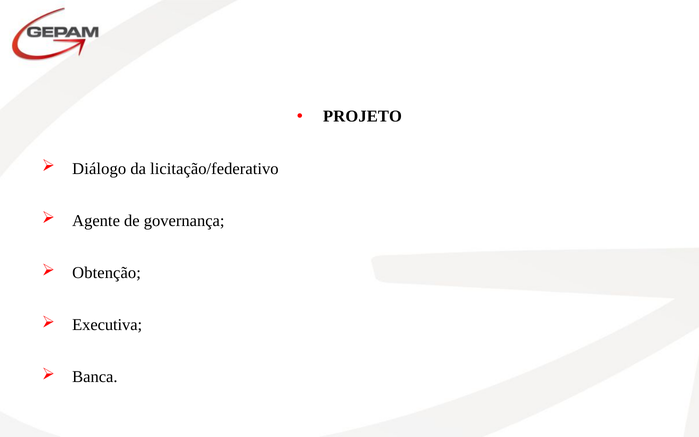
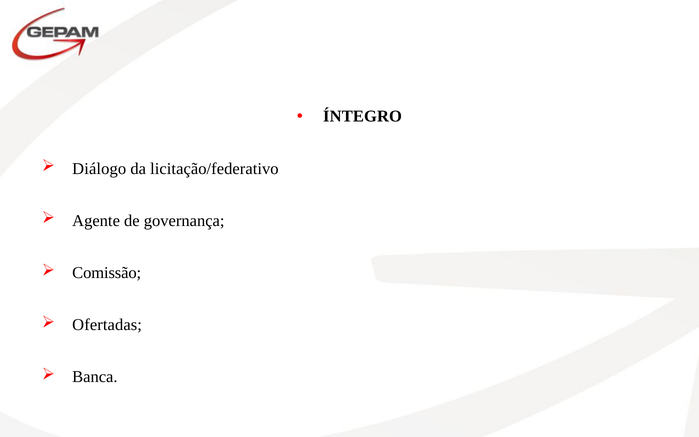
PROJETO: PROJETO -> ÍNTEGRO
Obtenção: Obtenção -> Comissão
Executiva: Executiva -> Ofertadas
